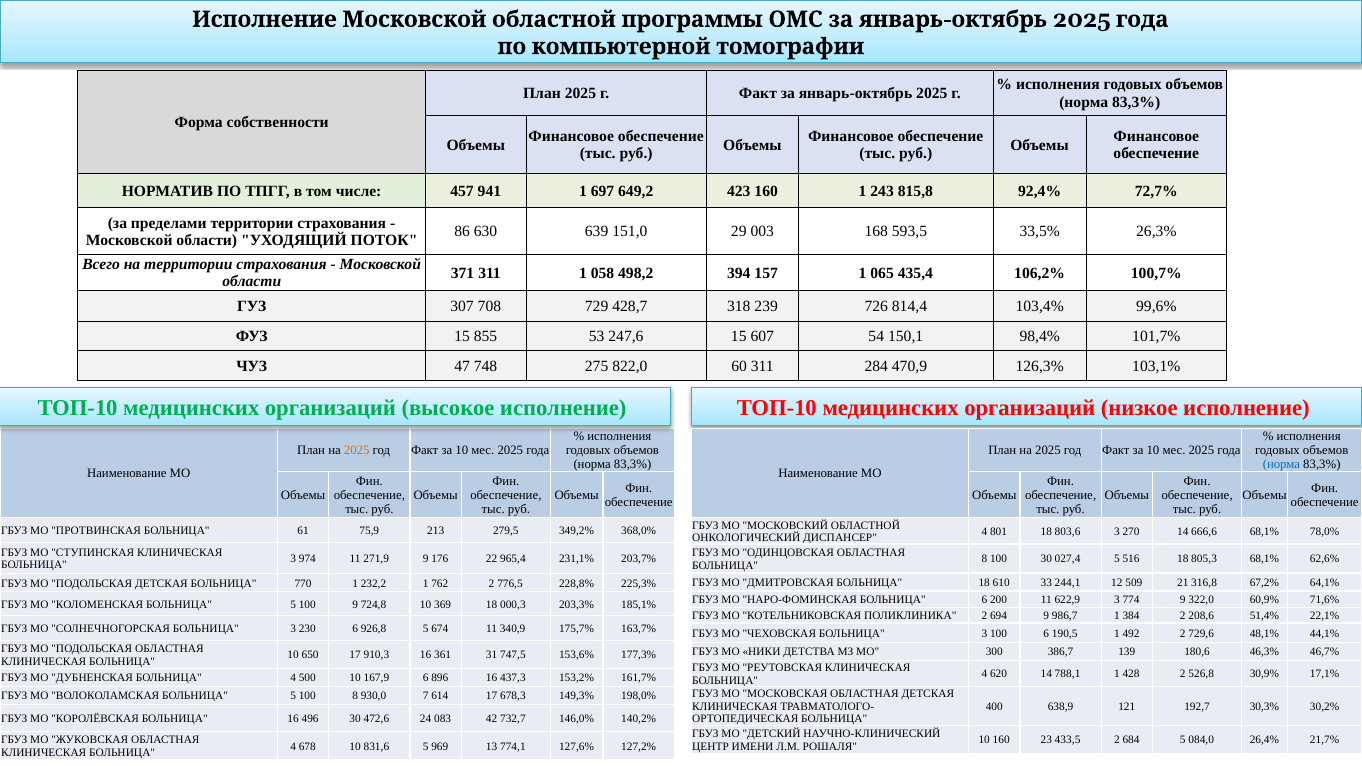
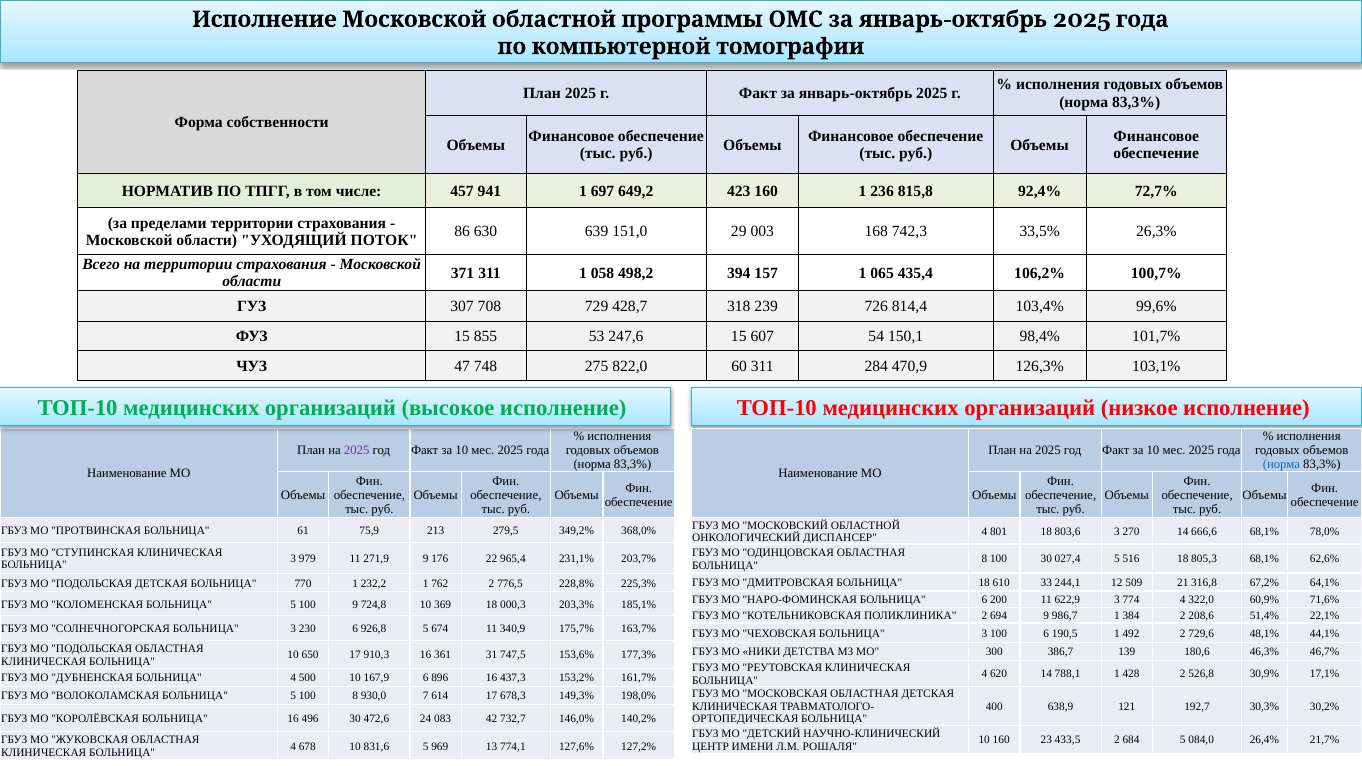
243: 243 -> 236
593,5: 593,5 -> 742,3
2025 at (357, 450) colour: orange -> purple
974: 974 -> 979
774 9: 9 -> 4
